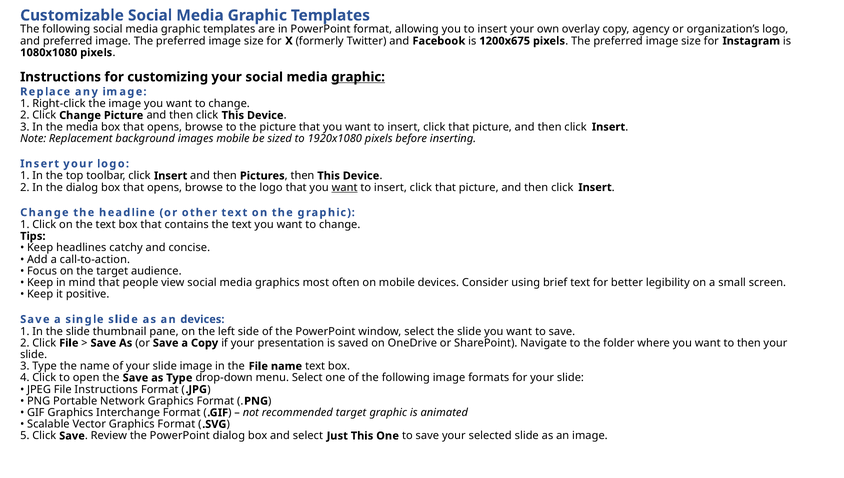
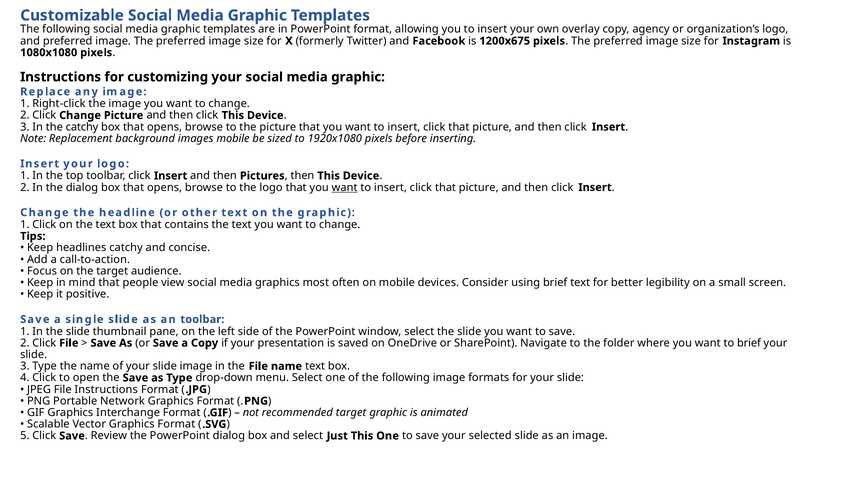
graphic at (358, 77) underline: present -> none
the media: media -> catchy
an devices: devices -> toolbar
to then: then -> brief
